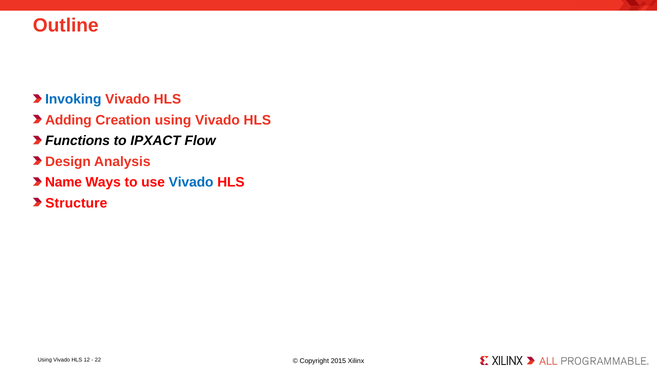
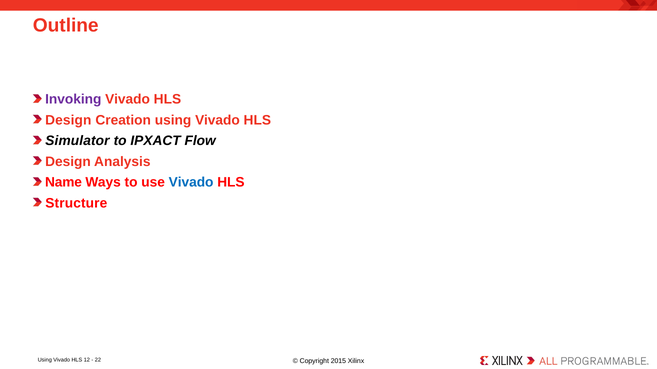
Invoking colour: blue -> purple
Adding at (68, 120): Adding -> Design
Functions: Functions -> Simulator
